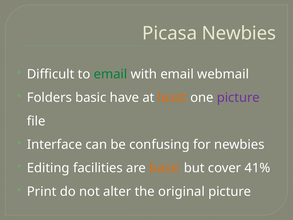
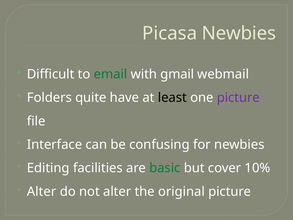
with email: email -> gmail
Folders basic: basic -> quite
least colour: orange -> black
basic at (165, 168) colour: orange -> green
41%: 41% -> 10%
Print at (42, 191): Print -> Alter
